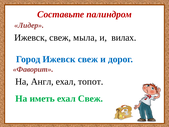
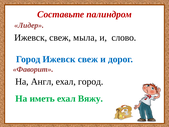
вилах: вилах -> слово
ехал топот: топот -> город
ехал Свеж: Свеж -> Вяжу
